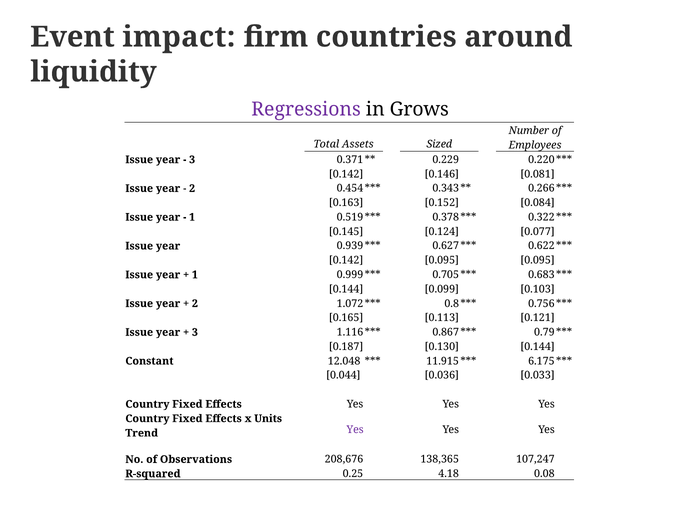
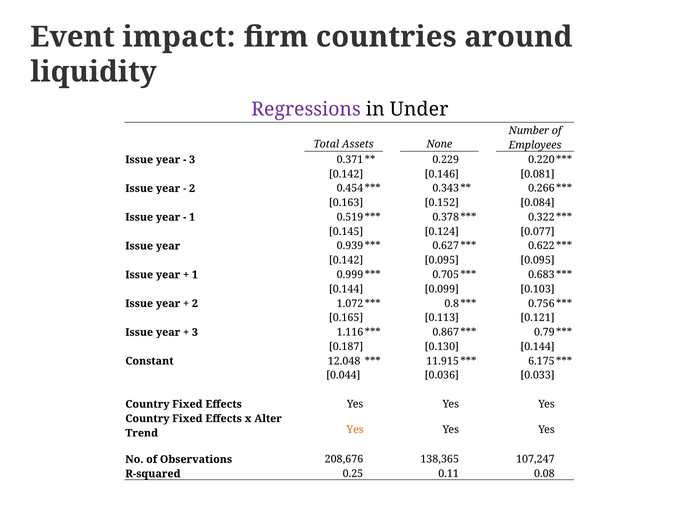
Grows: Grows -> Under
Sized: Sized -> None
Units: Units -> Alter
Yes at (355, 430) colour: purple -> orange
4.18: 4.18 -> 0.11
